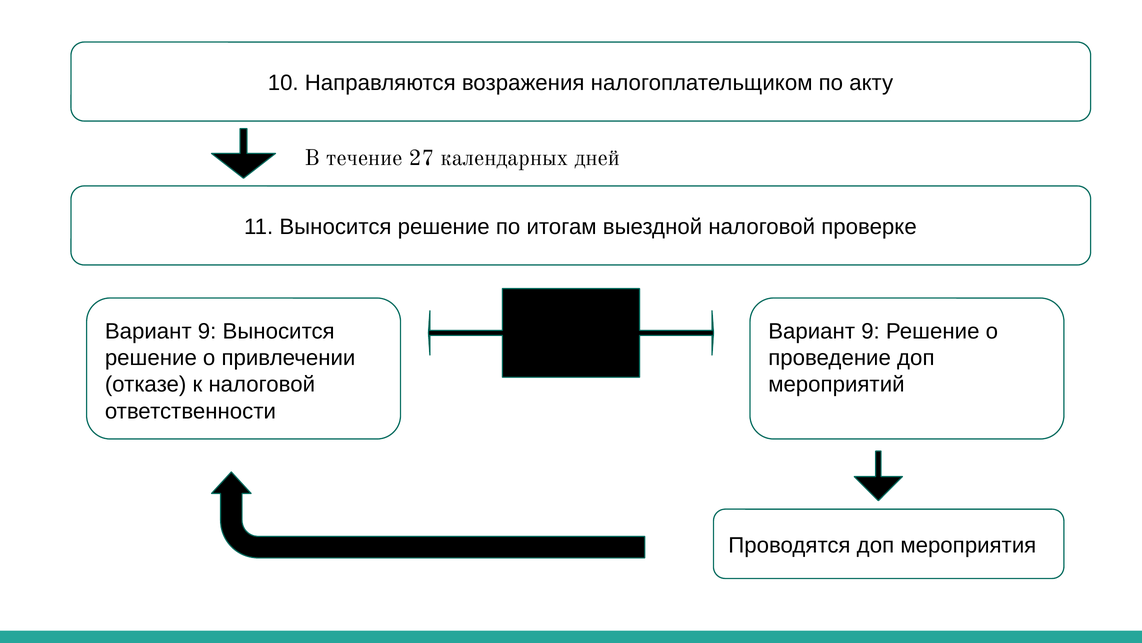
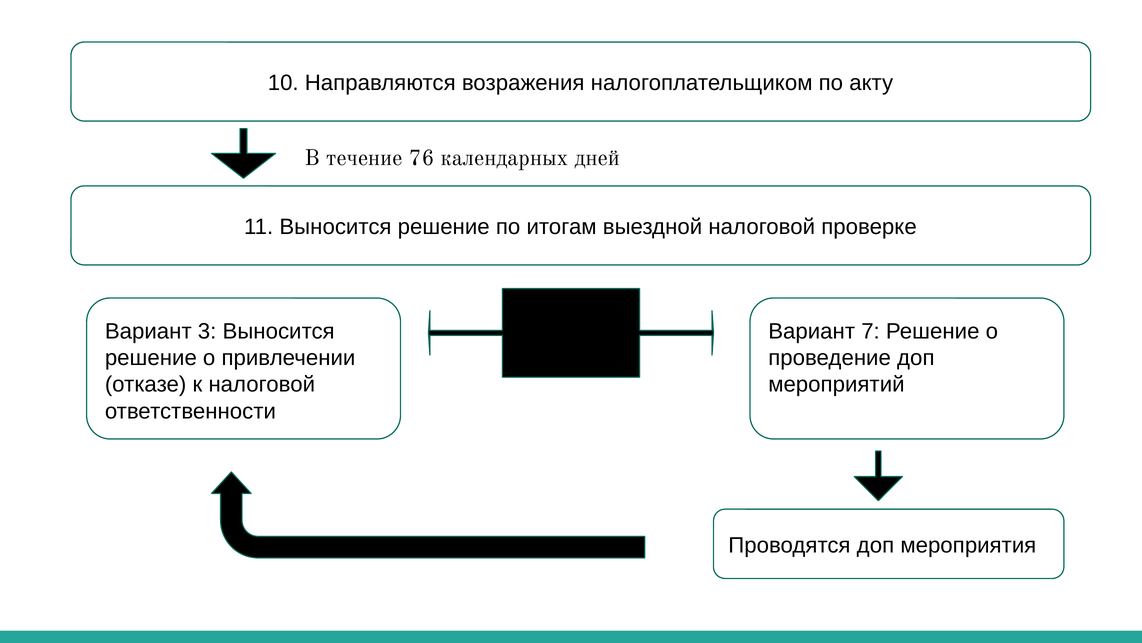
27: 27 -> 76
9 at (207, 331): 9 -> 3
9 at (871, 331): 9 -> 7
